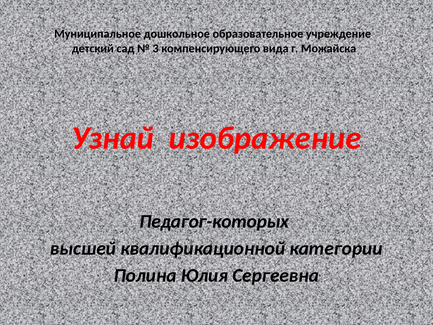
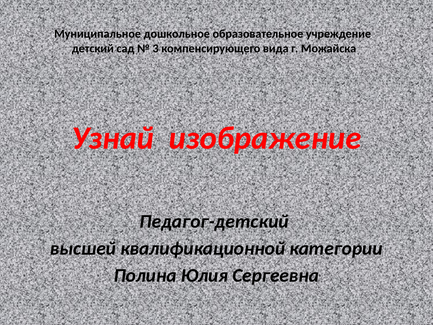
Педагог-которых: Педагог-которых -> Педагог-детский
